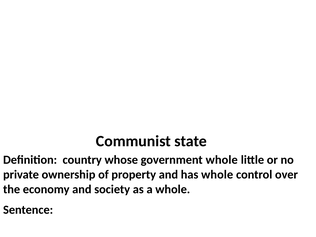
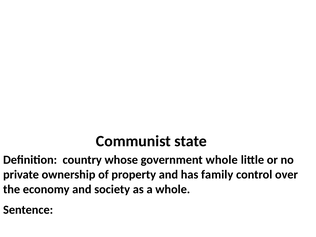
has whole: whole -> family
